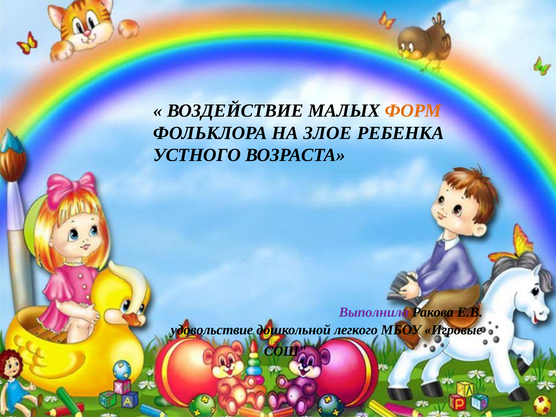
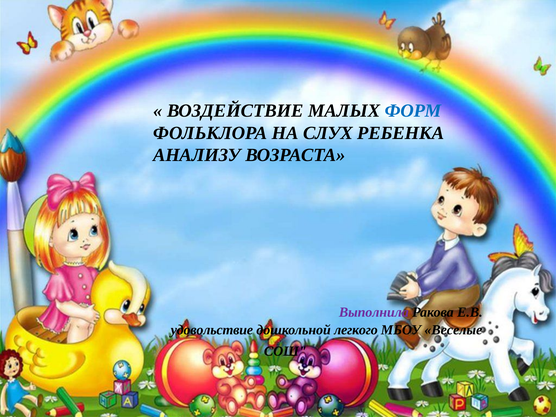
ФОРМ colour: orange -> blue
ЗЛОЕ: ЗЛОЕ -> СЛУХ
УСТНОГО: УСТНОГО -> АНАЛИЗУ
Игровые: Игровые -> Веселые
